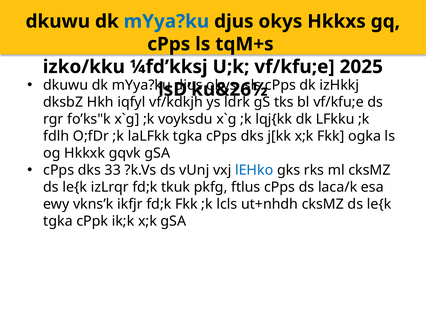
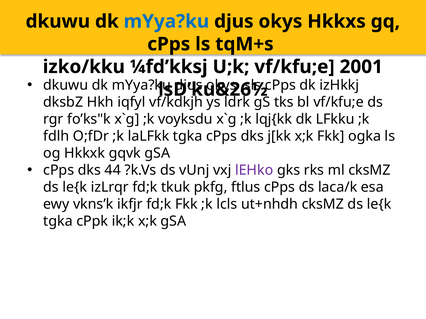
2025: 2025 -> 2001
33: 33 -> 44
lEHko colour: blue -> purple
